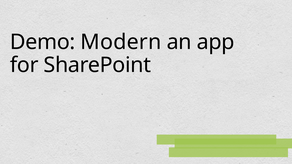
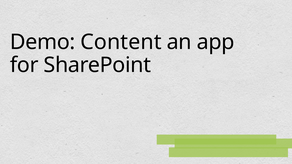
Modern: Modern -> Content
